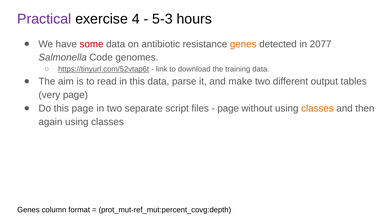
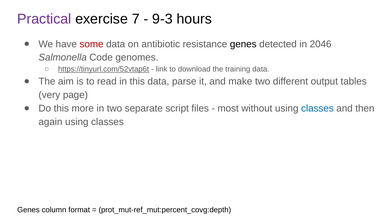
4: 4 -> 7
5-3: 5-3 -> 9-3
genes at (243, 44) colour: orange -> black
2077: 2077 -> 2046
this page: page -> more
page at (228, 108): page -> most
classes at (317, 108) colour: orange -> blue
